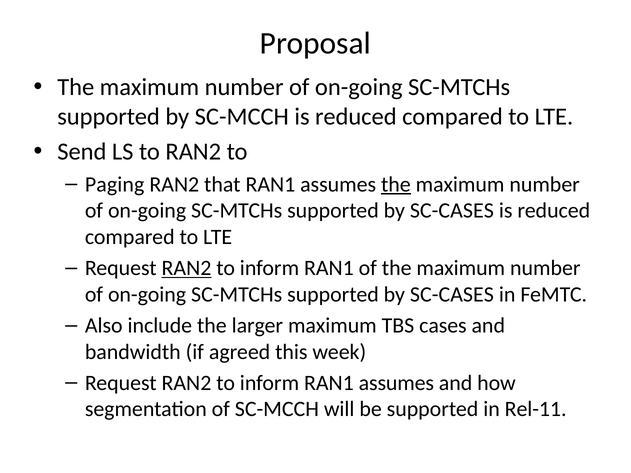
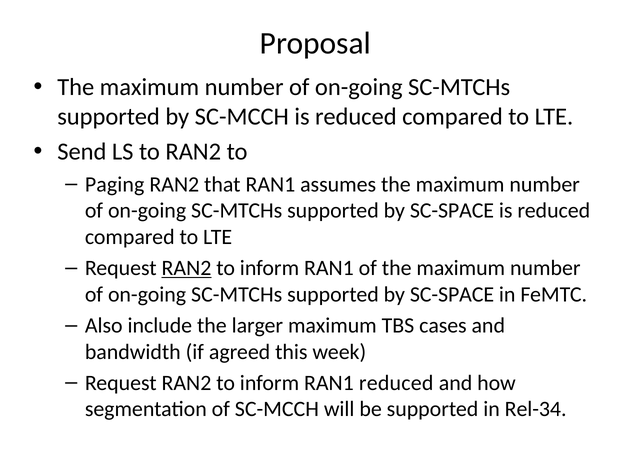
the at (396, 184) underline: present -> none
SC-CASES at (452, 211): SC-CASES -> SC-SPACE
SC-CASES at (452, 294): SC-CASES -> SC-SPACE
inform RAN1 assumes: assumes -> reduced
Rel-11: Rel-11 -> Rel-34
